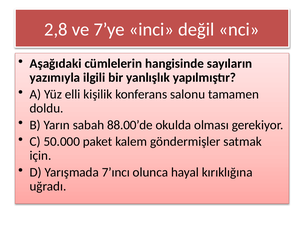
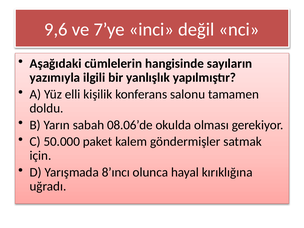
2,8: 2,8 -> 9,6
88.00’de: 88.00’de -> 08.06’de
7’ıncı: 7’ıncı -> 8’ıncı
